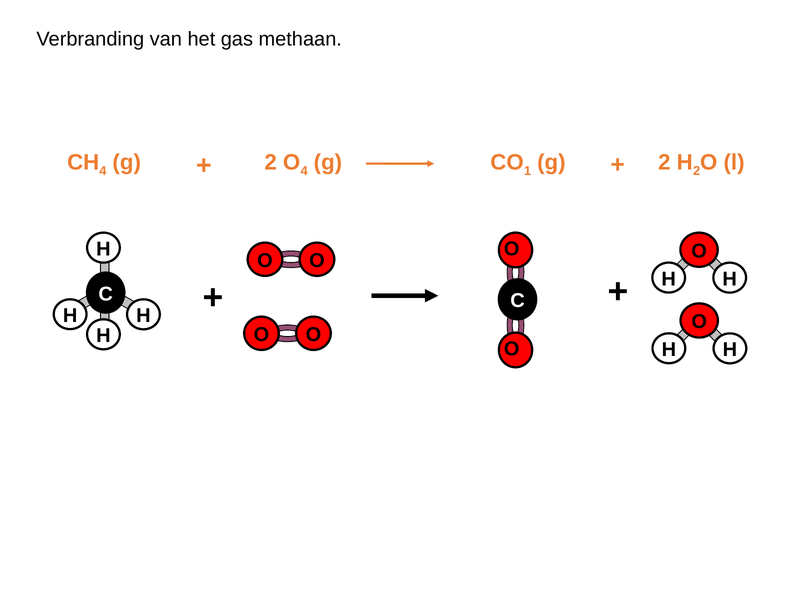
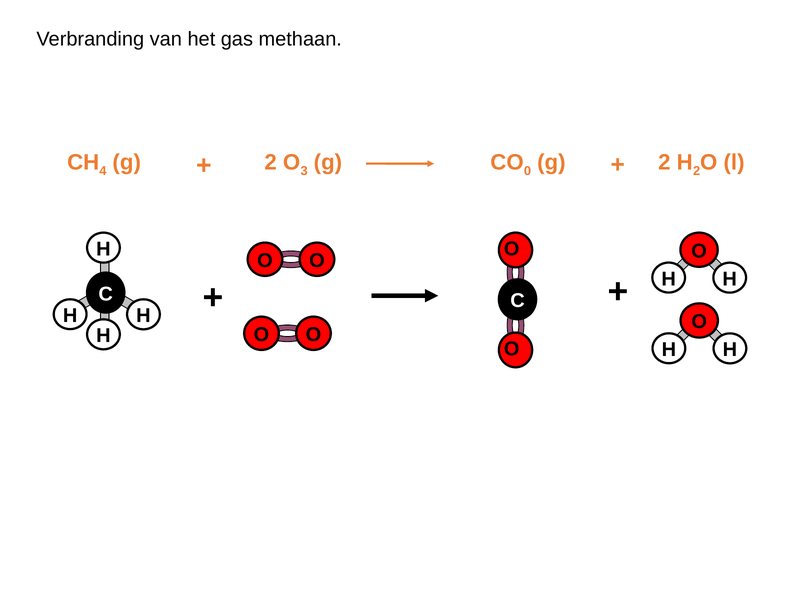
O 4: 4 -> 3
1: 1 -> 0
